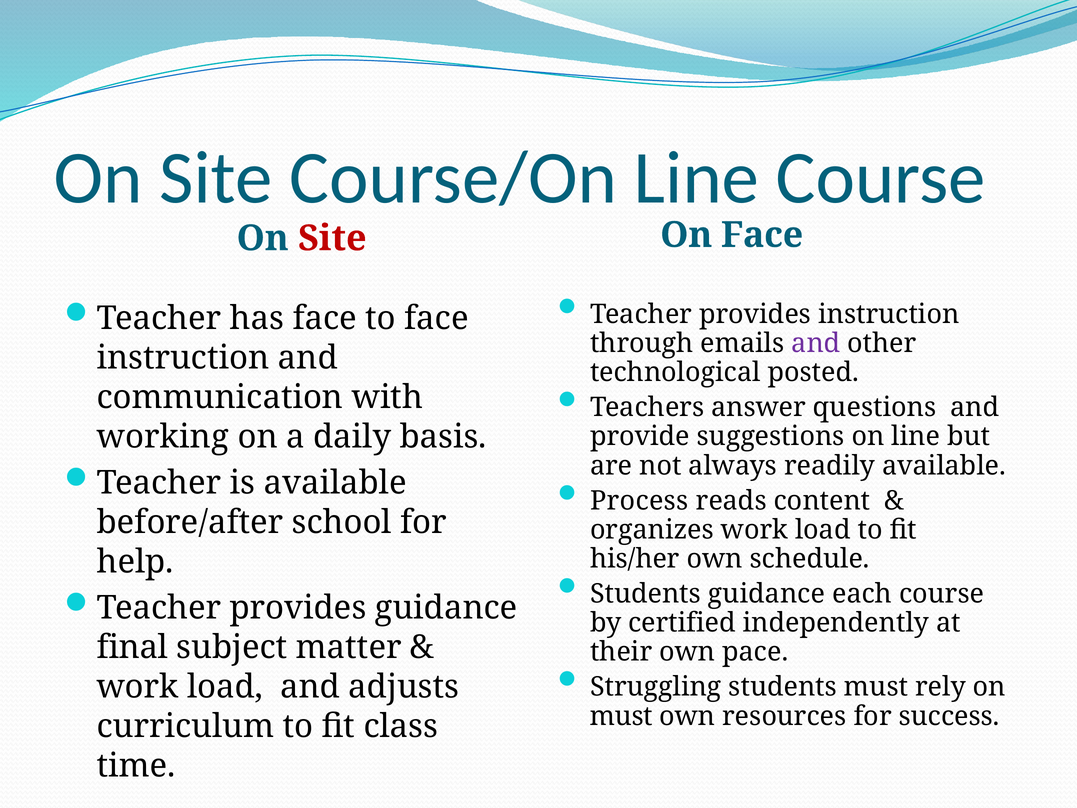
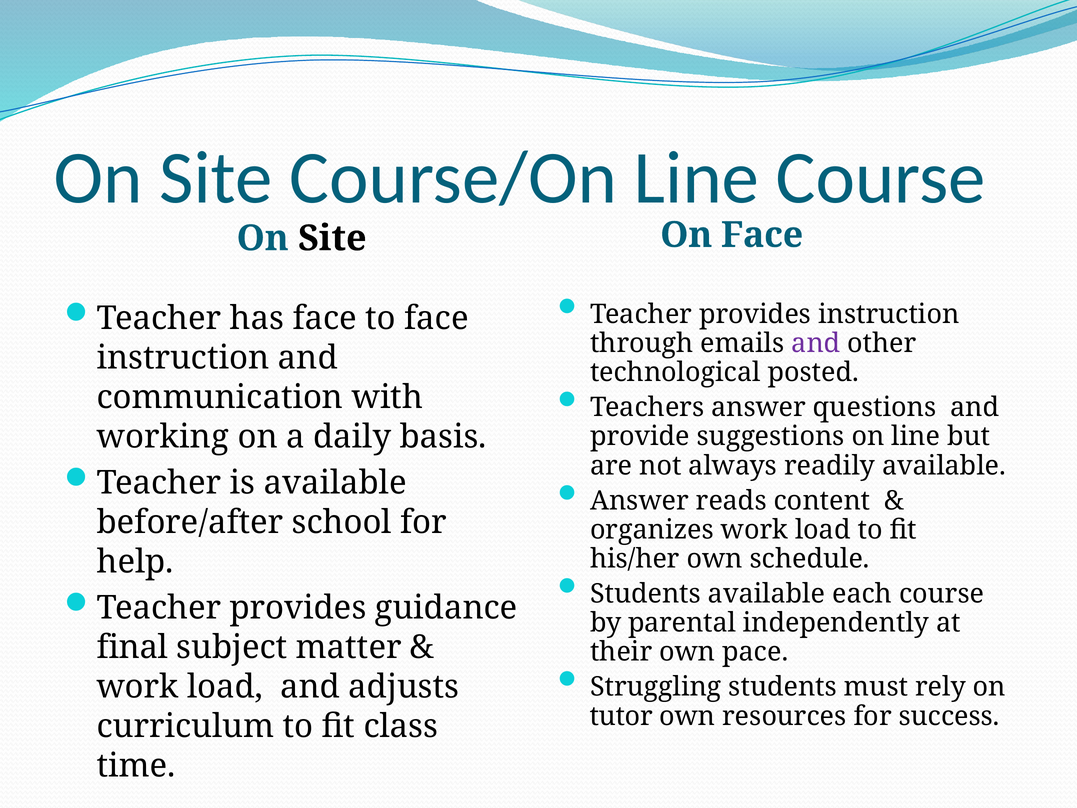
Site at (332, 238) colour: red -> black
Process at (639, 501): Process -> Answer
Students guidance: guidance -> available
certified: certified -> parental
must at (621, 716): must -> tutor
